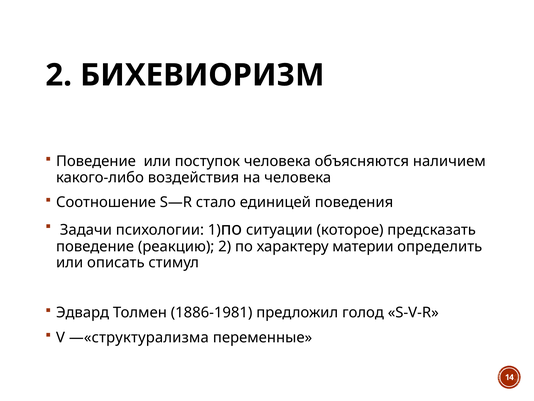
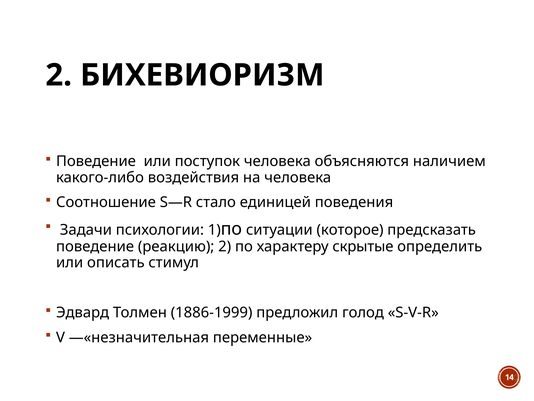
материи: материи -> скрытые
1886-1981: 1886-1981 -> 1886-1999
—«структурализма: —«структурализма -> —«незначительная
